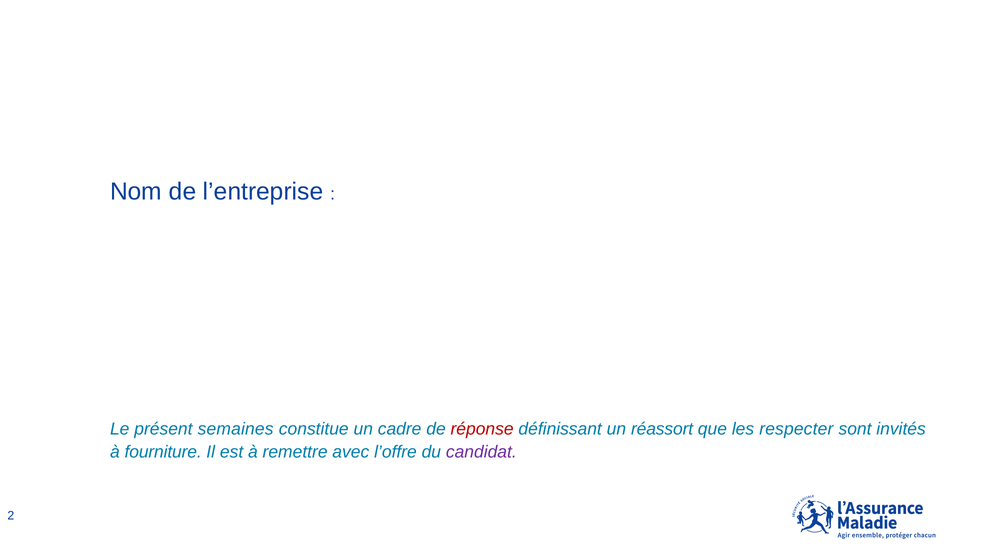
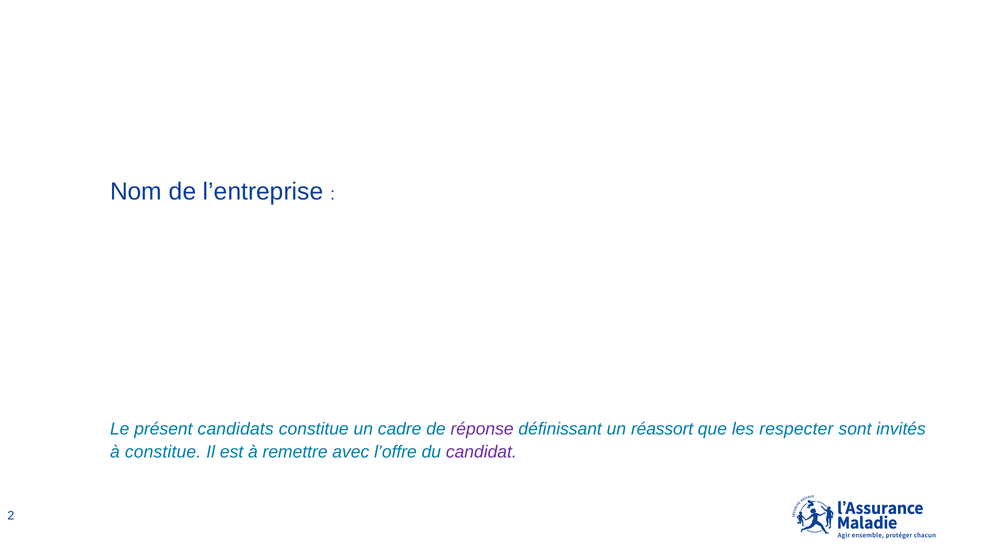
semaines: semaines -> candidats
réponse colour: red -> purple
à fourniture: fourniture -> constitue
